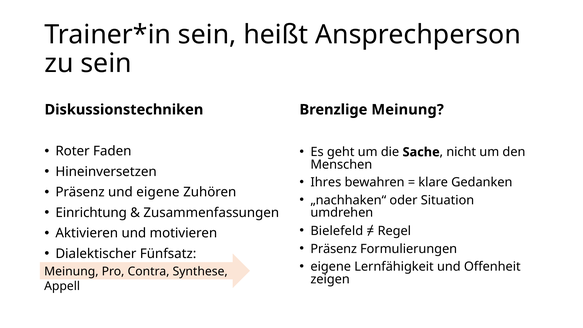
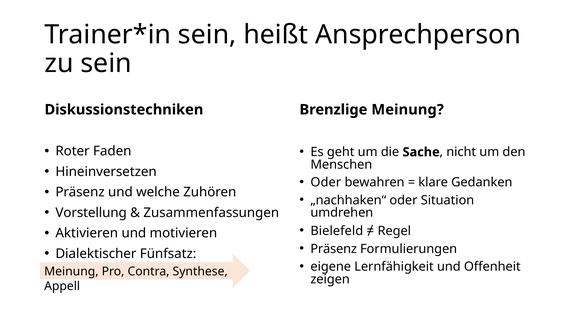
Ihres at (326, 182): Ihres -> Oder
und eigene: eigene -> welche
Einrichtung: Einrichtung -> Vorstellung
